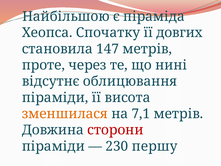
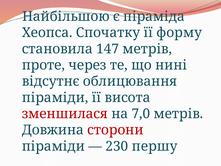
довгих: довгих -> форму
зменшилася colour: orange -> red
7,1: 7,1 -> 7,0
